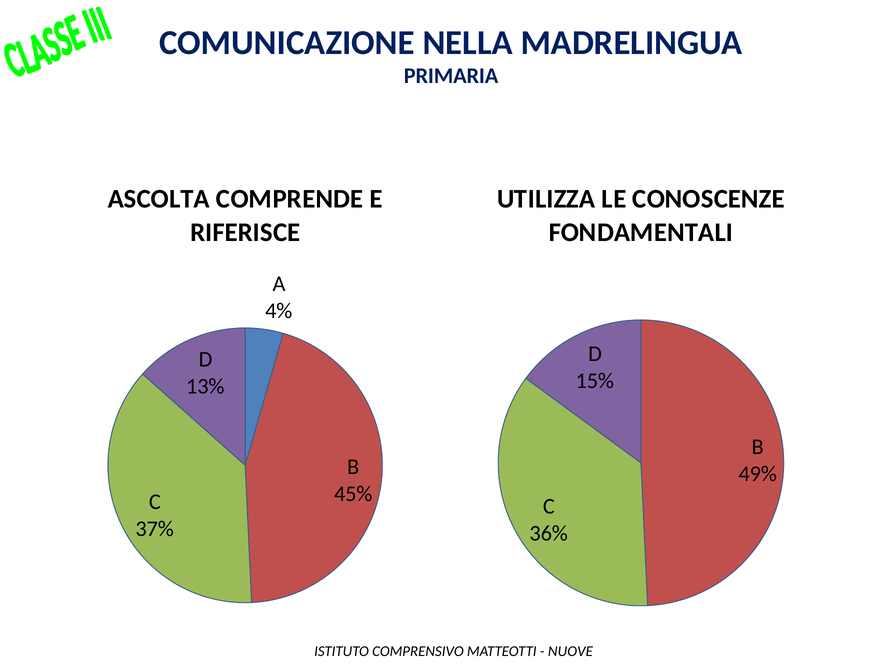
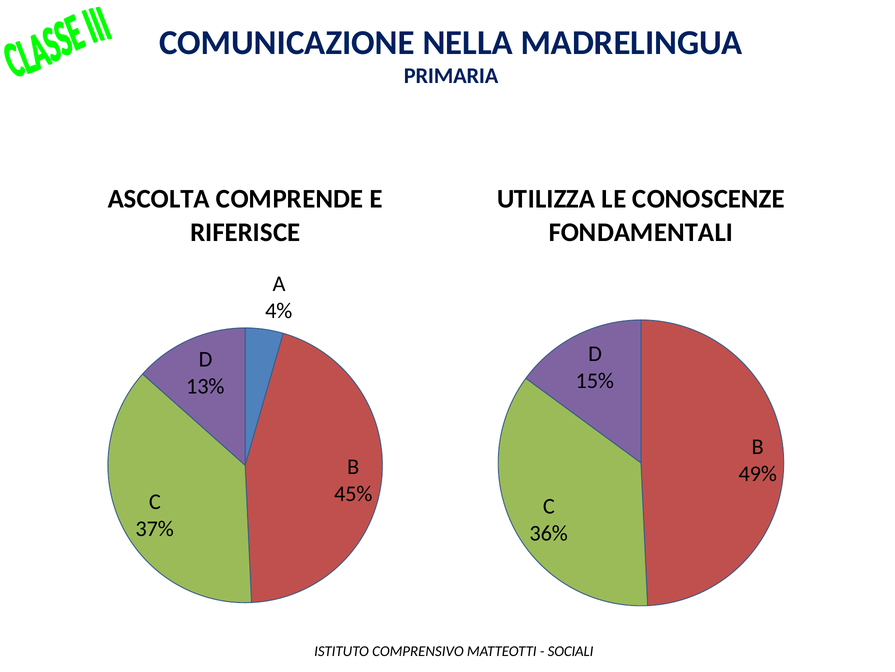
NUOVE: NUOVE -> SOCIALI
